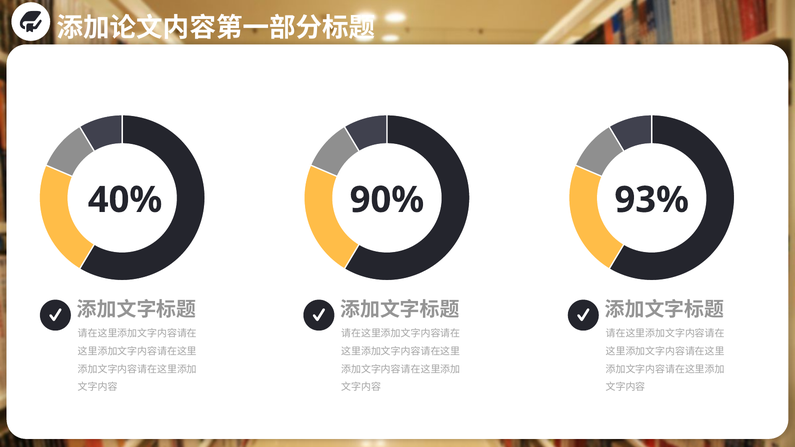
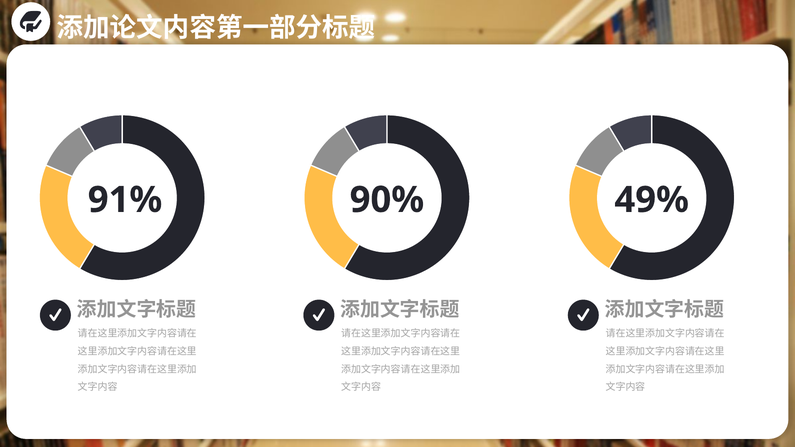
40%: 40% -> 91%
93%: 93% -> 49%
